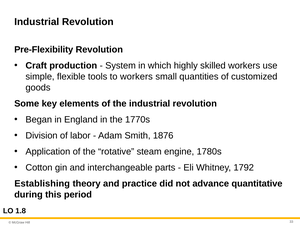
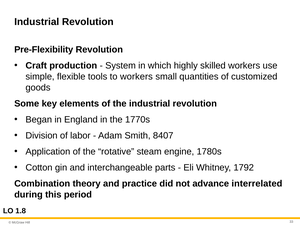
1876: 1876 -> 8407
Establishing: Establishing -> Combination
quantitative: quantitative -> interrelated
